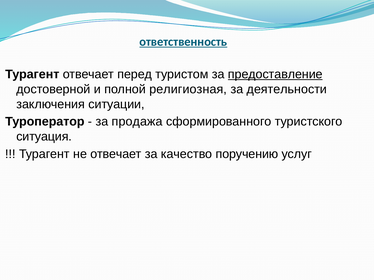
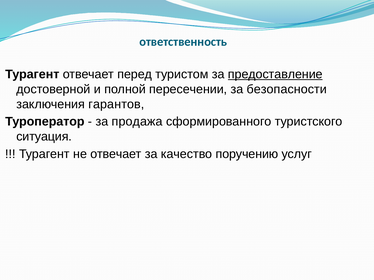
ответственность underline: present -> none
религиозная: религиозная -> пересечении
деятельности: деятельности -> безопасности
ситуации: ситуации -> гарантов
